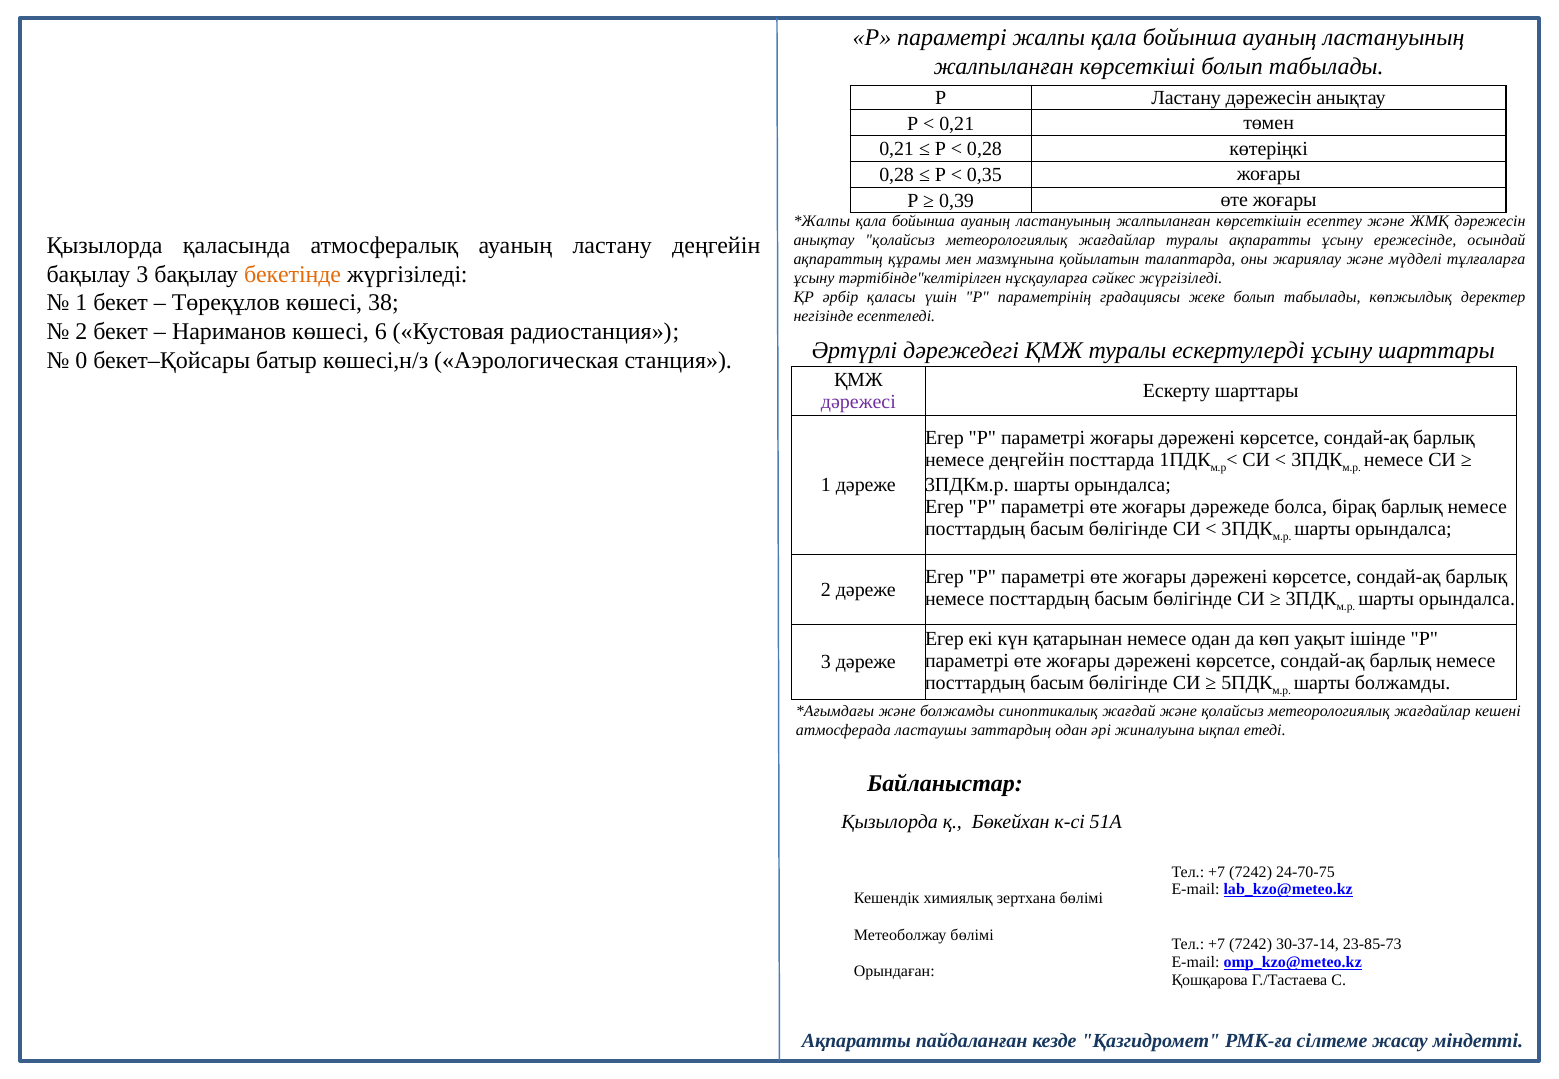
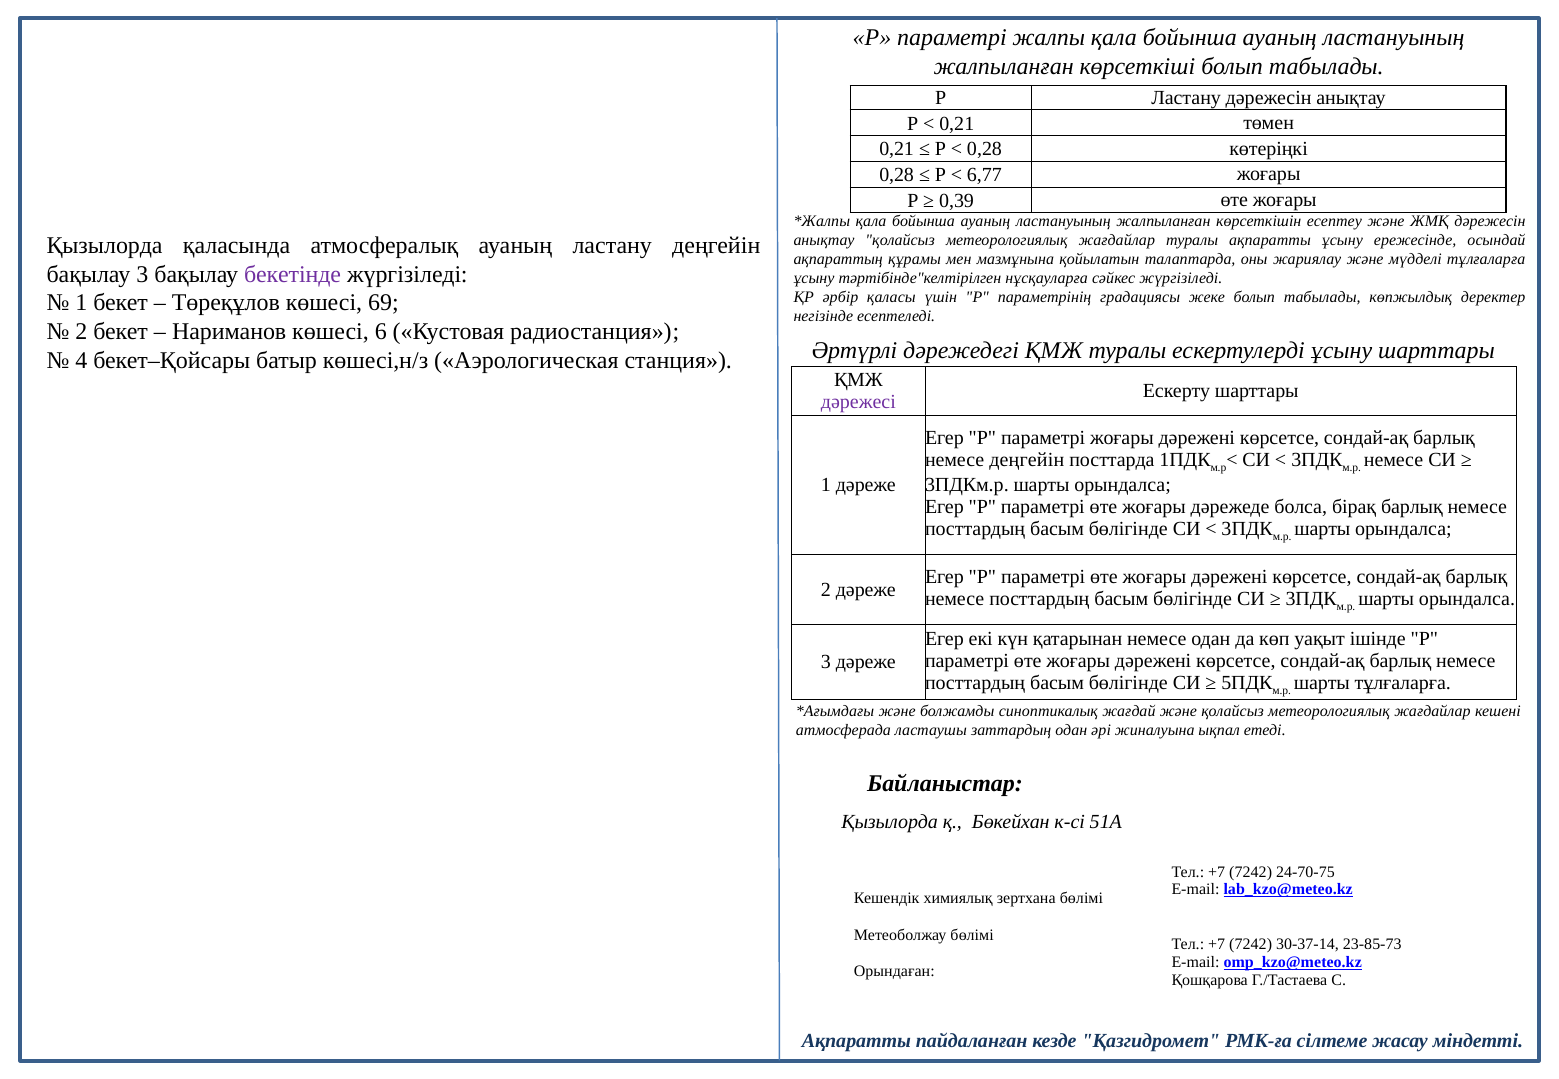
0,35: 0,35 -> 6,77
бекетінде colour: orange -> purple
38: 38 -> 69
0: 0 -> 4
шарты болжамды: болжамды -> тұлғаларға
